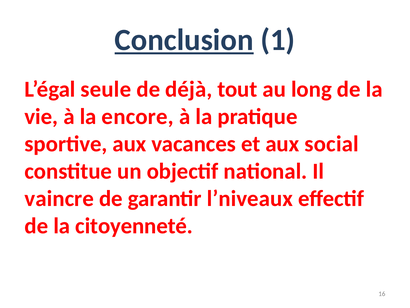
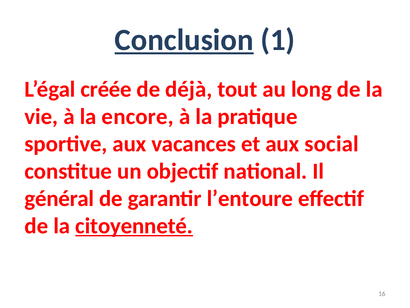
seule: seule -> créée
vaincre: vaincre -> général
l’niveaux: l’niveaux -> l’entoure
citoyenneté underline: none -> present
